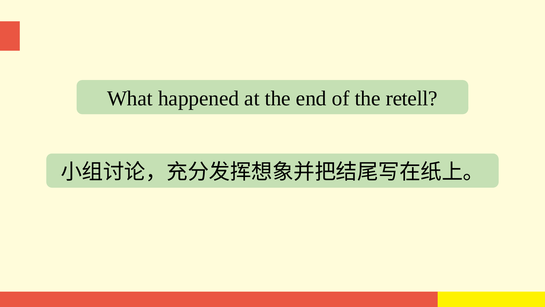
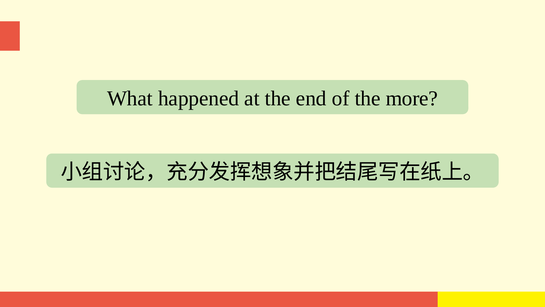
retell: retell -> more
